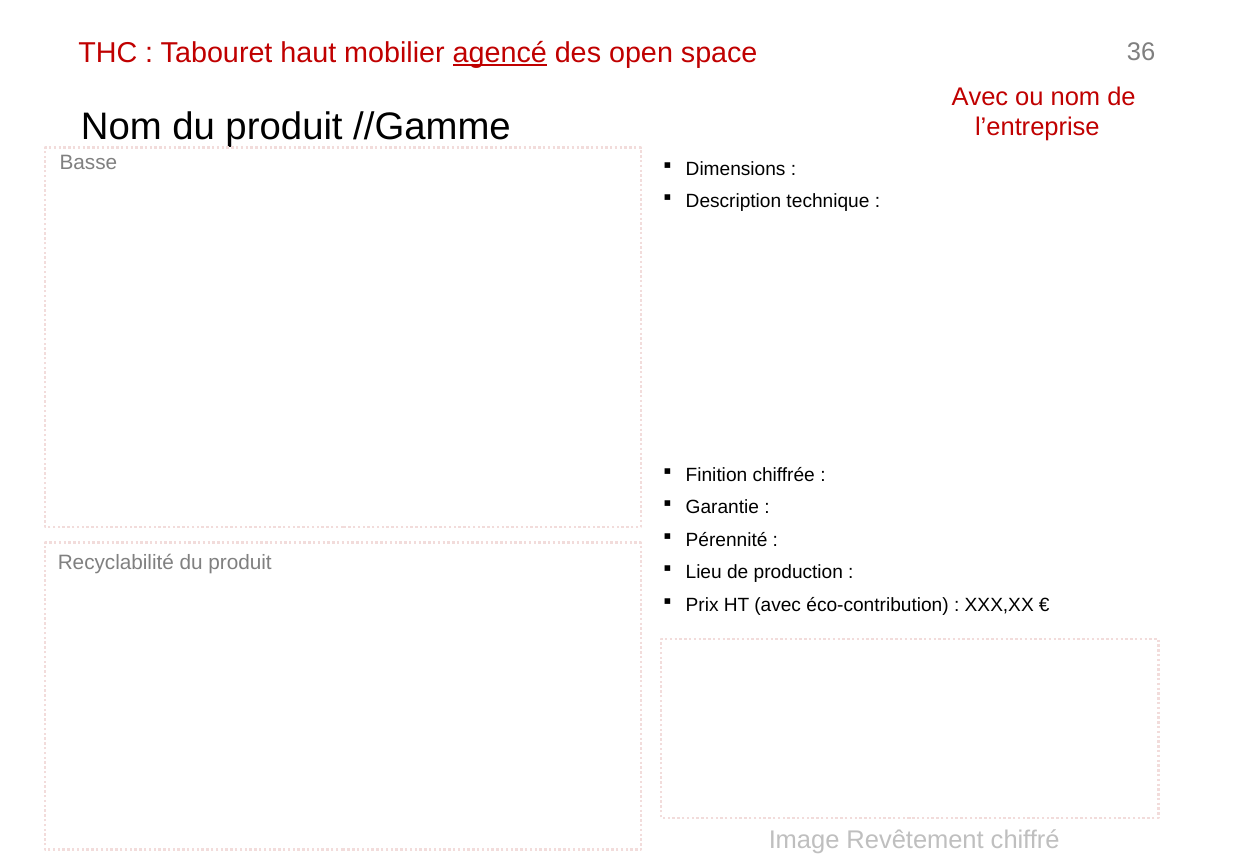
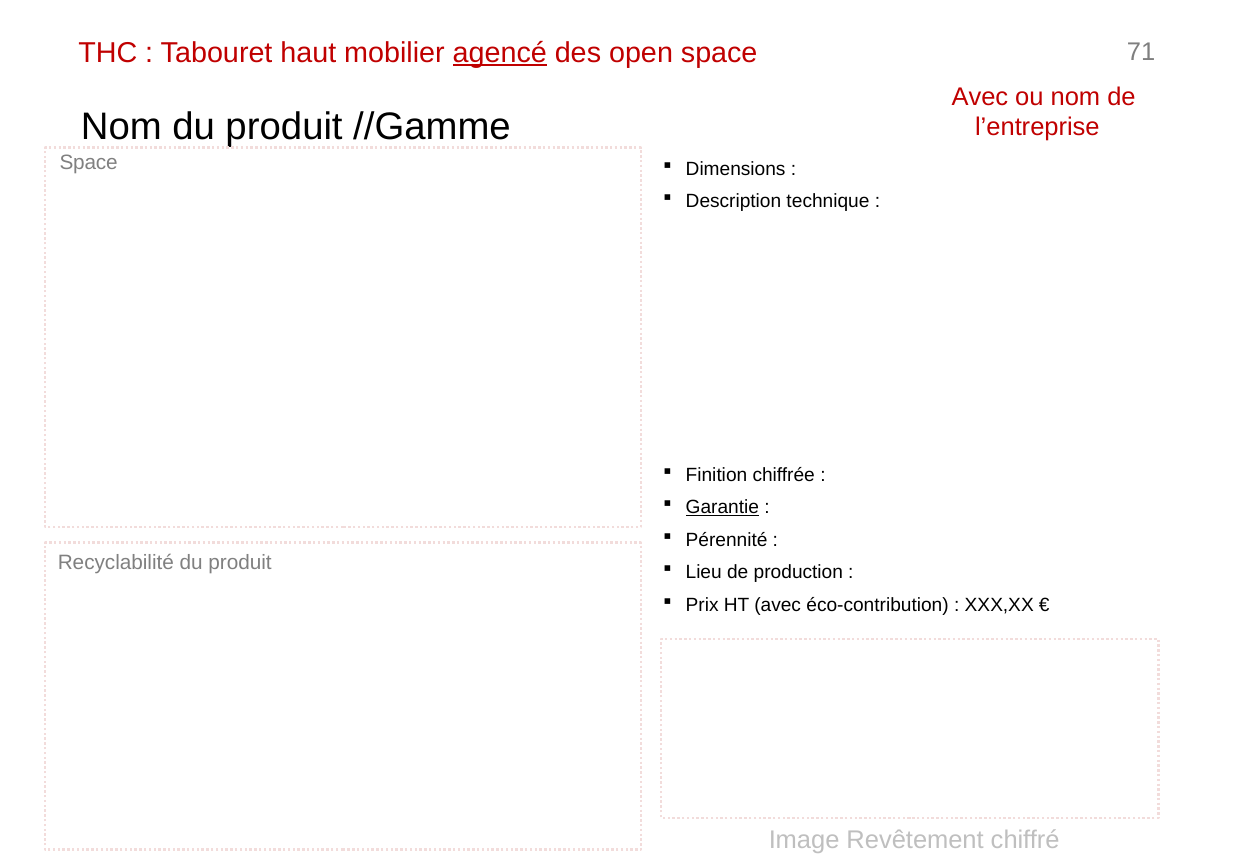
36: 36 -> 71
Basse at (88, 162): Basse -> Space
Garantie underline: none -> present
